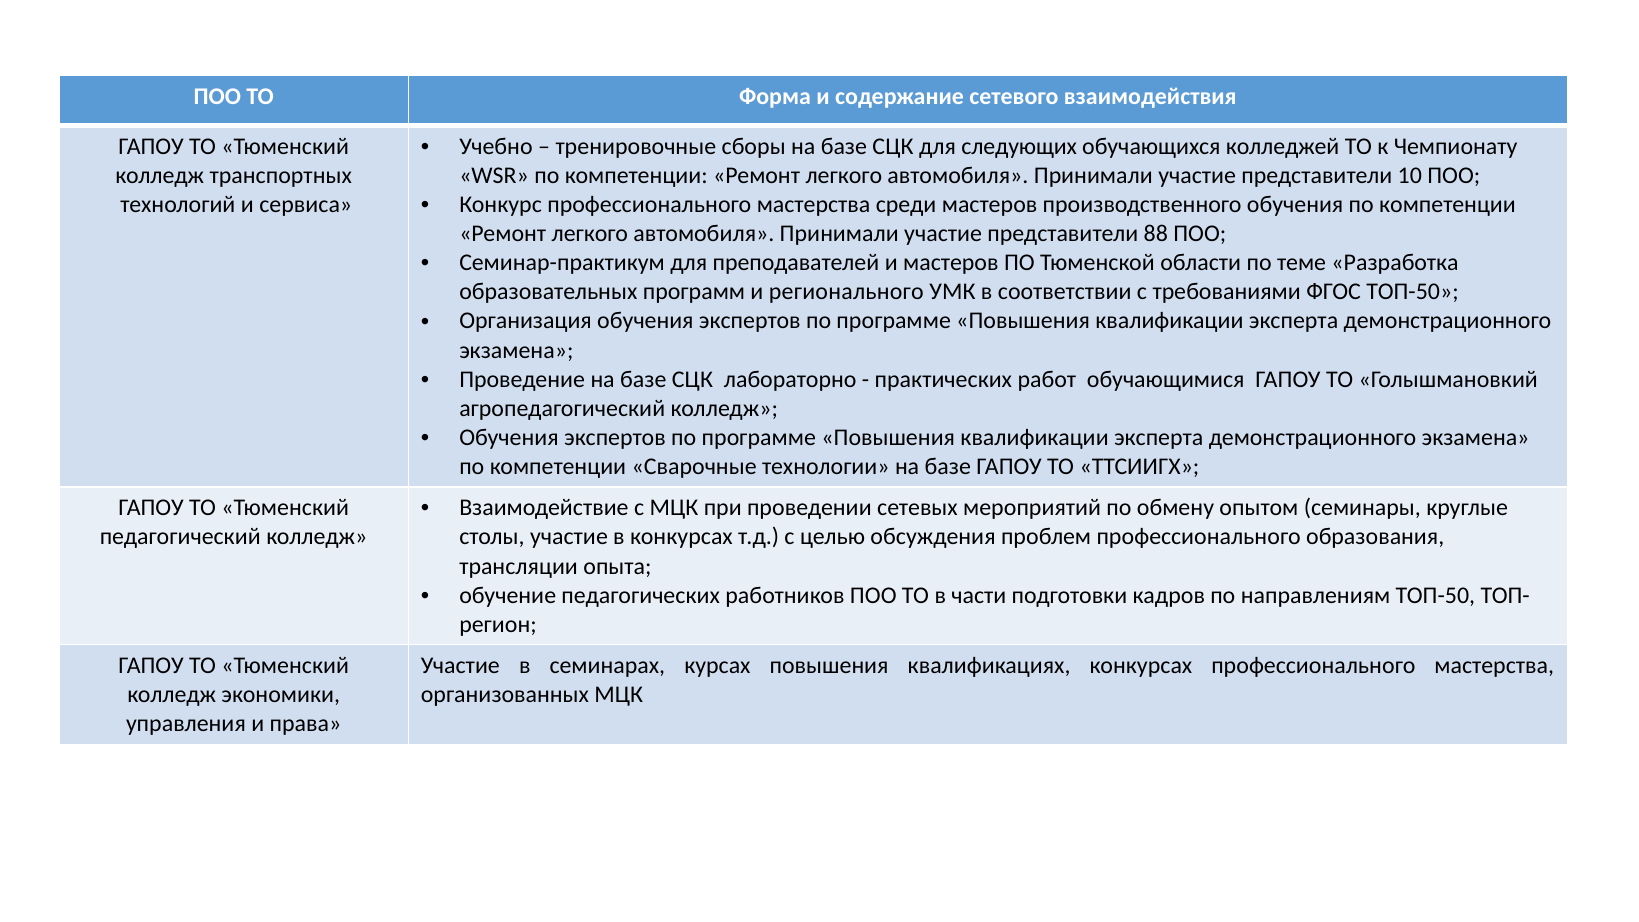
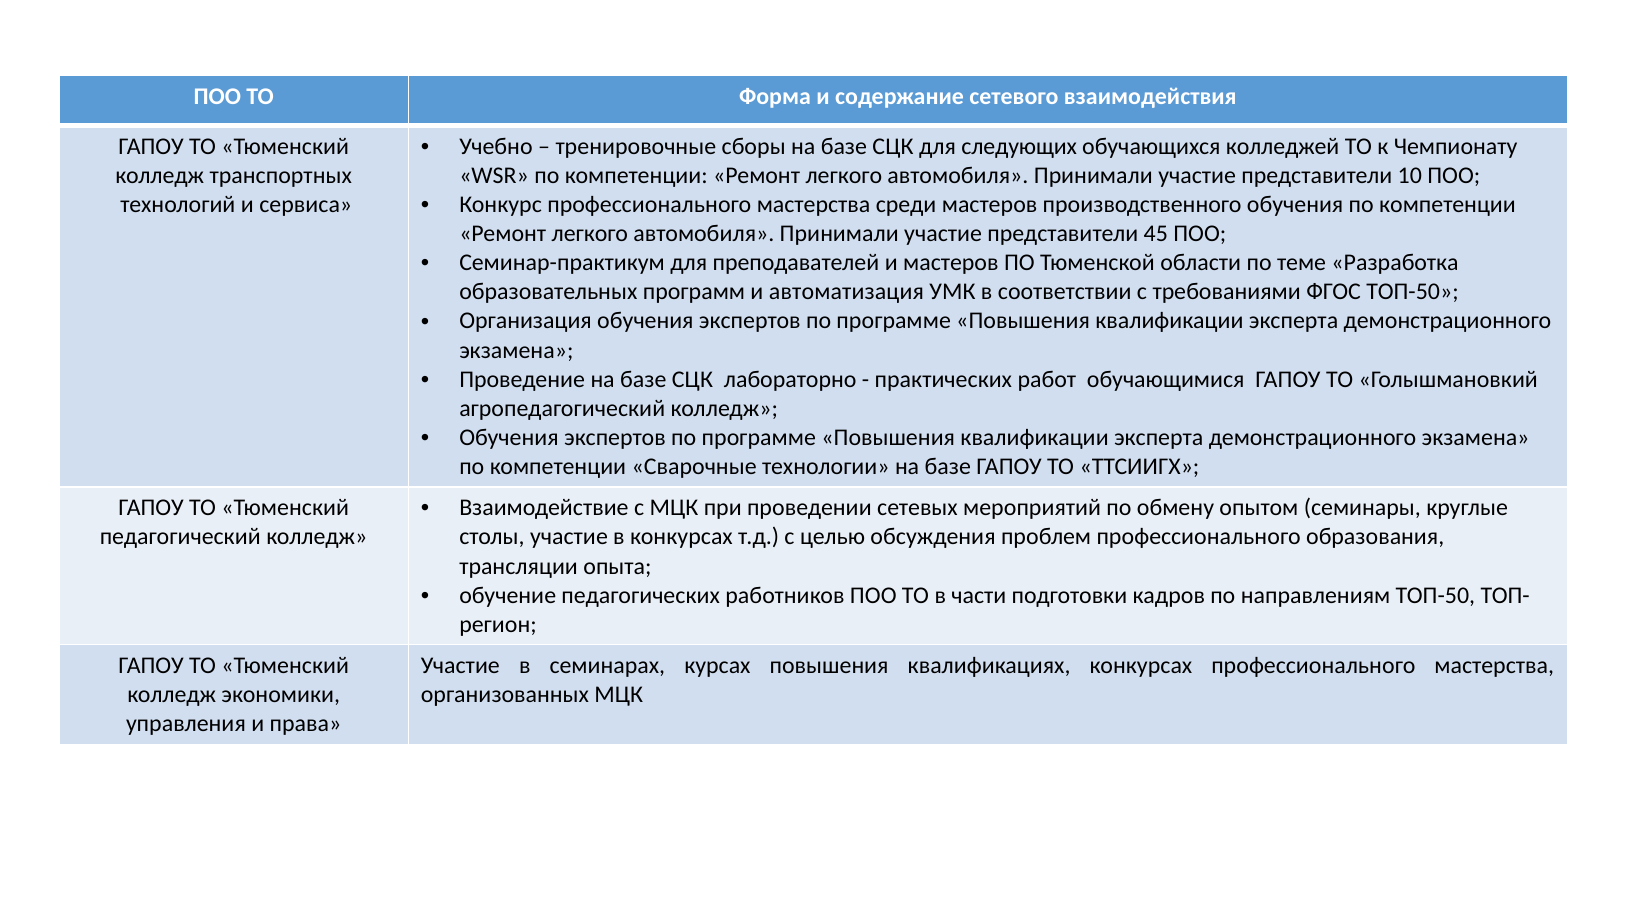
88: 88 -> 45
регионального: регионального -> автоматизация
